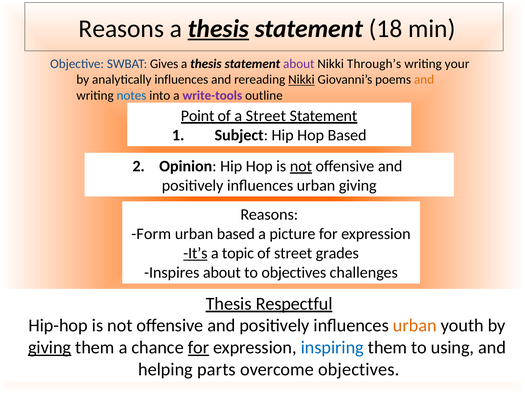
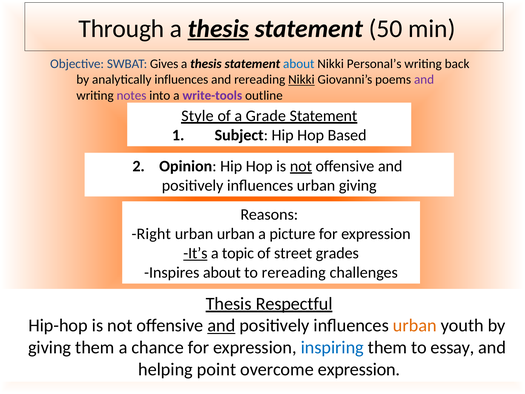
Reasons at (121, 29): Reasons -> Through
18: 18 -> 50
about at (299, 64) colour: purple -> blue
Through’s: Through’s -> Personal’s
your: your -> back
and at (424, 80) colour: orange -> purple
notes colour: blue -> purple
Point: Point -> Style
a Street: Street -> Grade
Form: Form -> Right
urban based: based -> urban
to objectives: objectives -> rereading
and at (221, 325) underline: none -> present
giving at (50, 347) underline: present -> none
for at (199, 347) underline: present -> none
using: using -> essay
parts: parts -> point
overcome objectives: objectives -> expression
